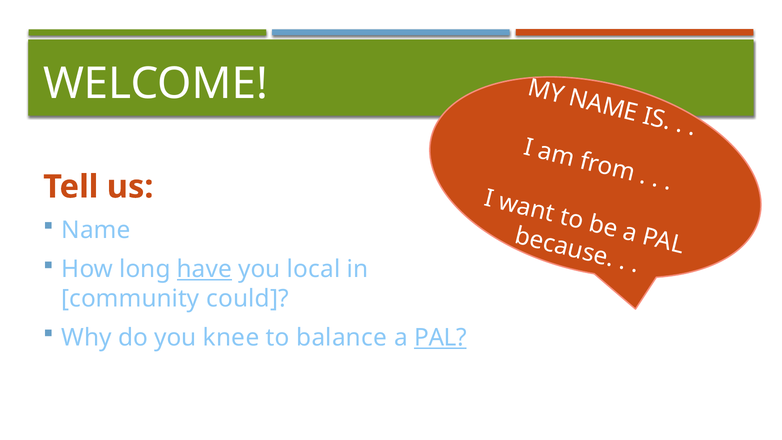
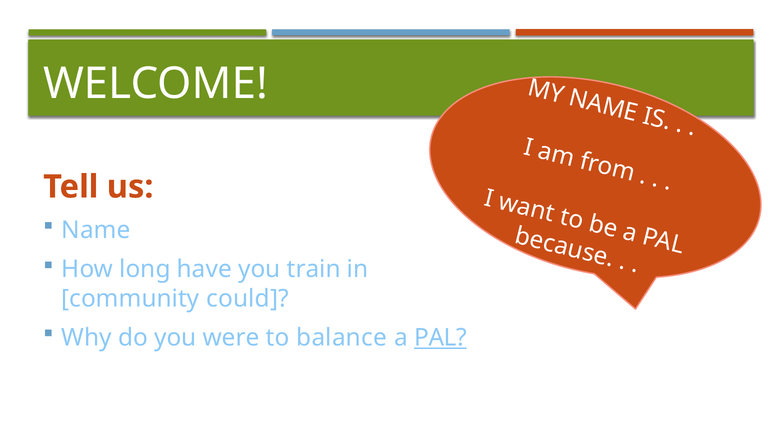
have underline: present -> none
local: local -> train
knee: knee -> were
